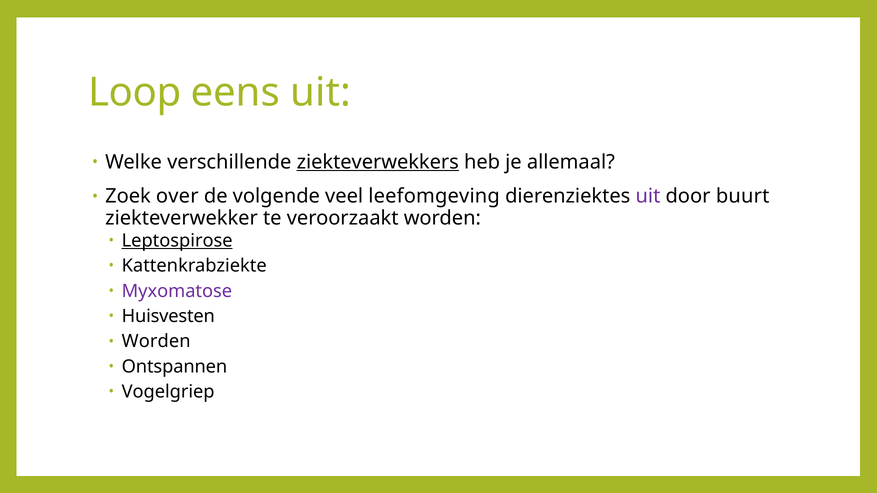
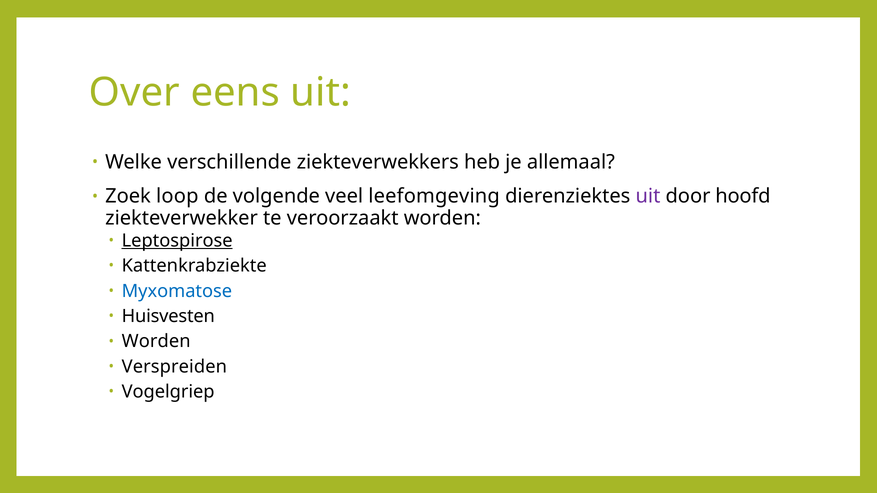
Loop: Loop -> Over
ziekteverwekkers underline: present -> none
over: over -> loop
buurt: buurt -> hoofd
Myxomatose colour: purple -> blue
Ontspannen: Ontspannen -> Verspreiden
